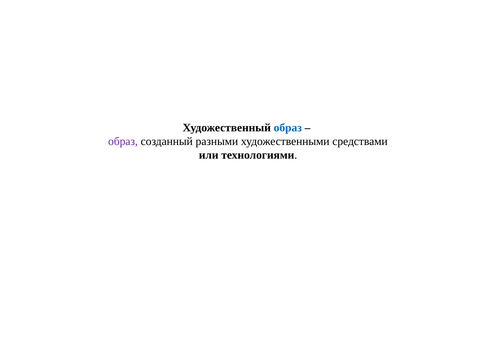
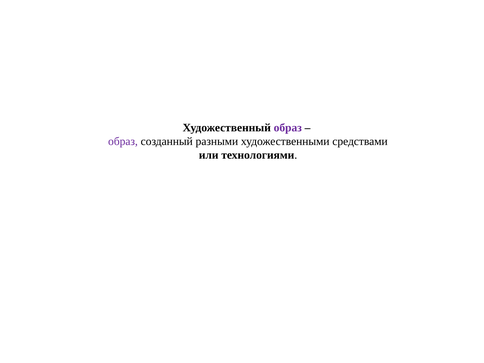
образ at (288, 128) colour: blue -> purple
